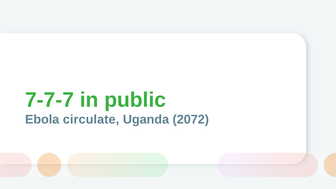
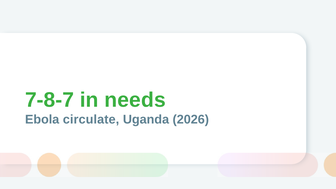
7-7-7: 7-7-7 -> 7-8-7
public: public -> needs
2072: 2072 -> 2026
